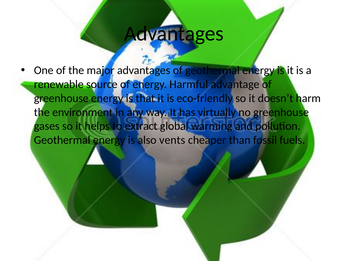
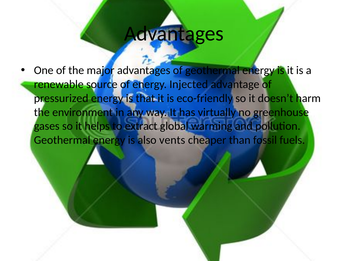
Harmful: Harmful -> Injected
greenhouse at (61, 98): greenhouse -> pressurized
